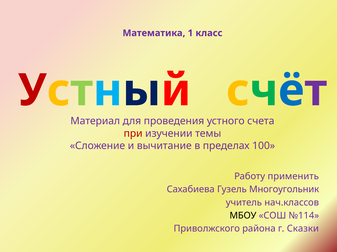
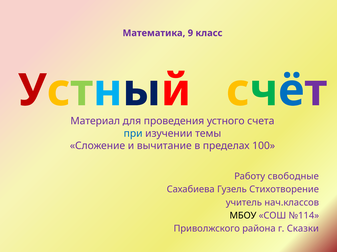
1: 1 -> 9
при colour: red -> blue
применить: применить -> свободные
Многоугольник: Многоугольник -> Стихотворение
